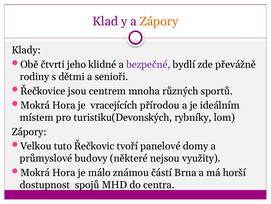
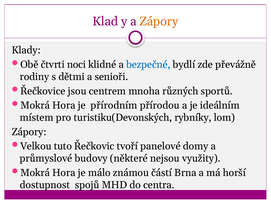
jeho: jeho -> noci
bezpečné colour: purple -> blue
vracejících: vracejících -> přírodním
